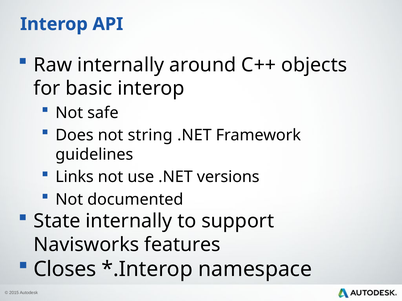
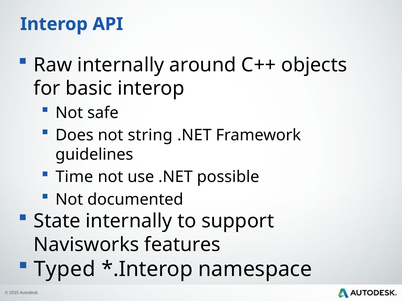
Links: Links -> Time
versions: versions -> possible
Closes: Closes -> Typed
